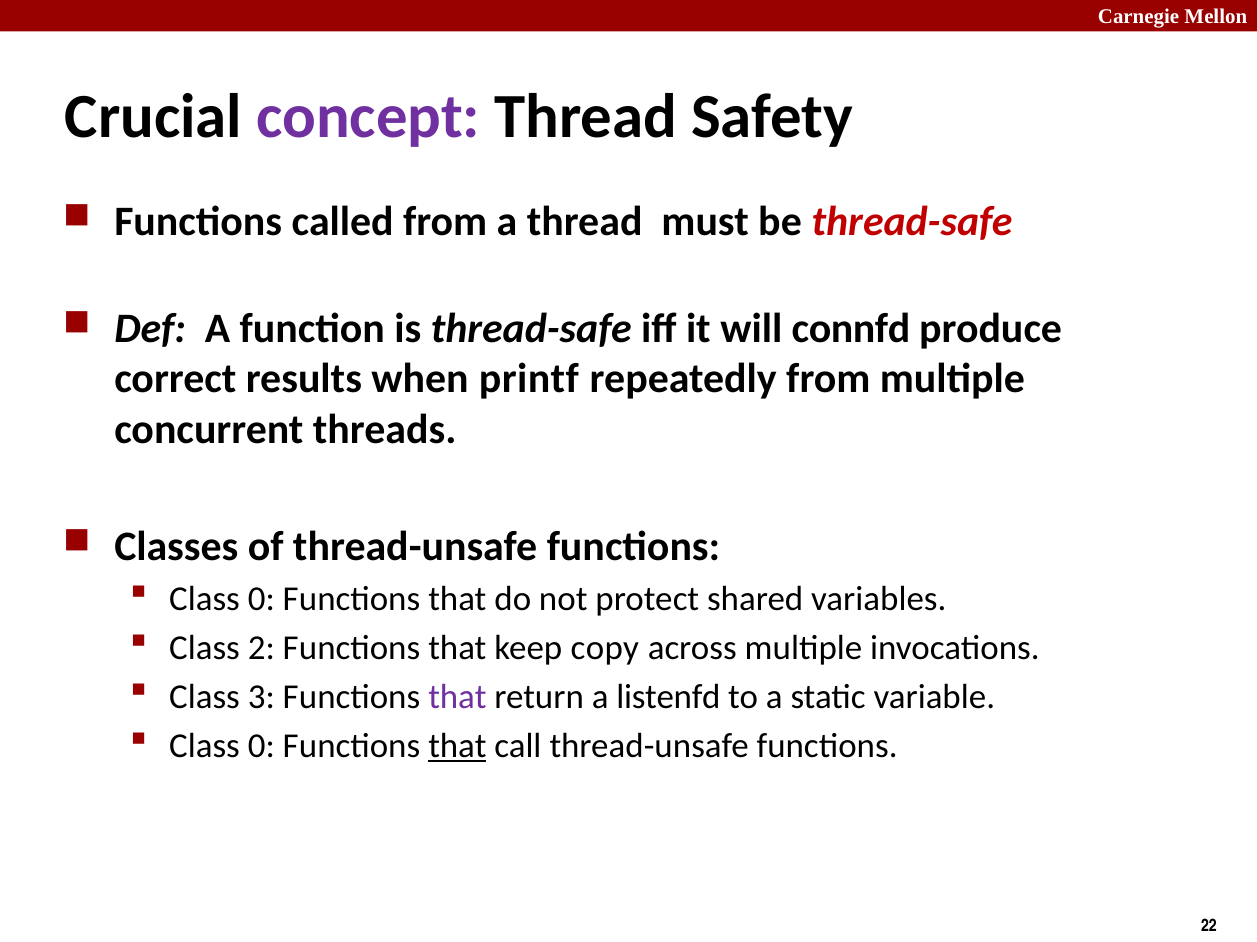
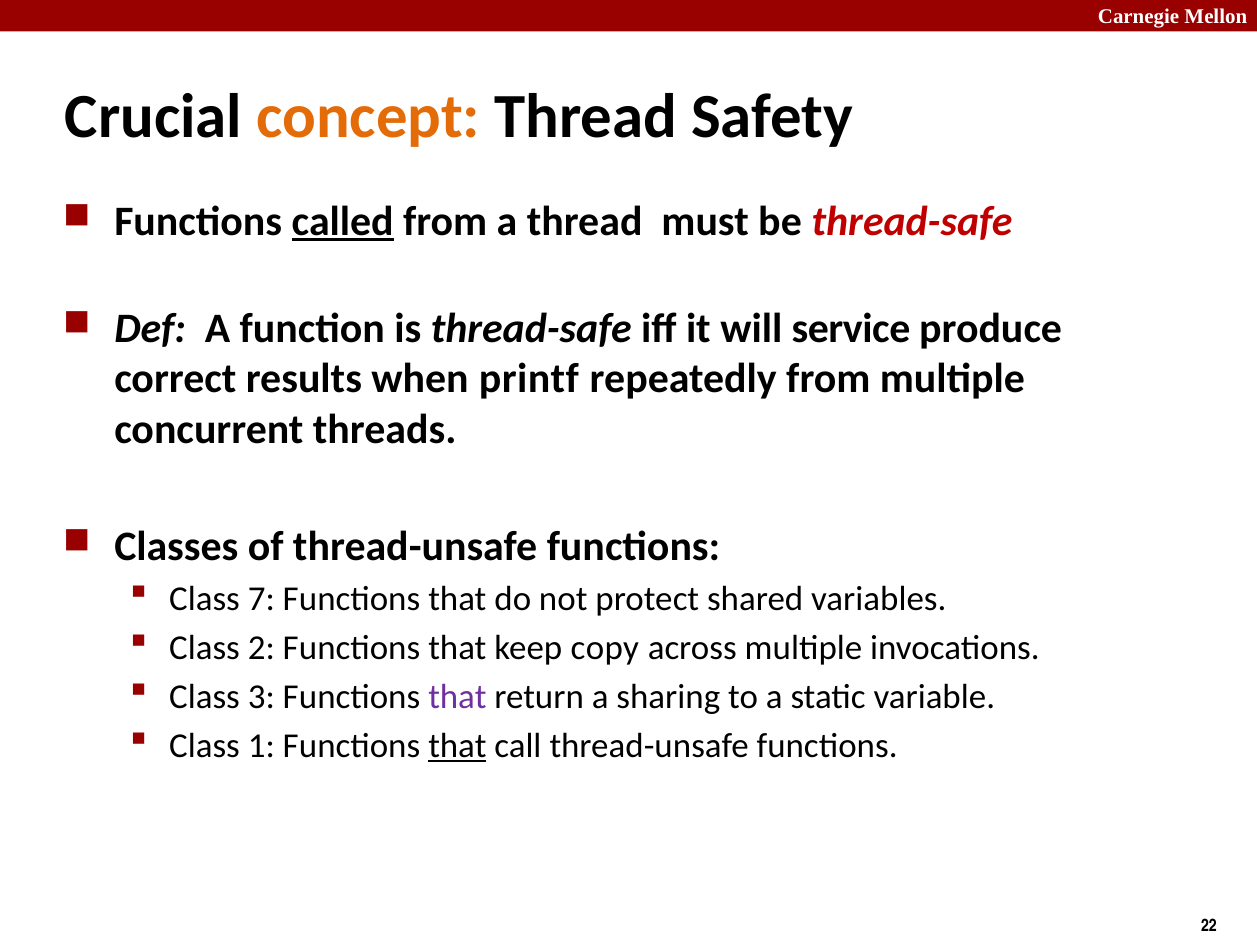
concept colour: purple -> orange
called underline: none -> present
connfd: connfd -> service
0 at (261, 600): 0 -> 7
listenfd: listenfd -> sharing
0 at (261, 746): 0 -> 1
